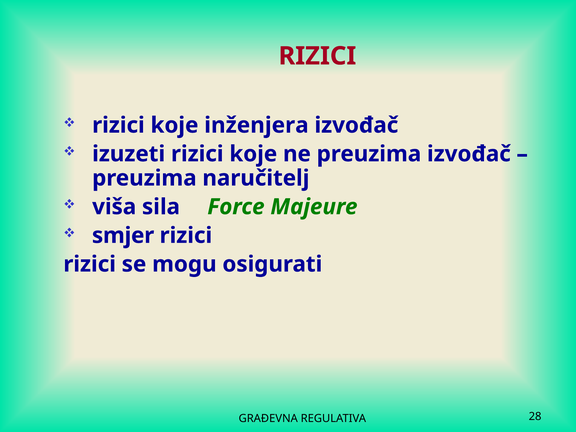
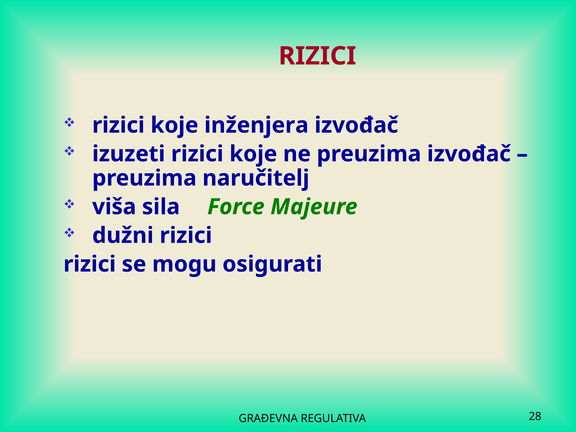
smjer: smjer -> dužni
